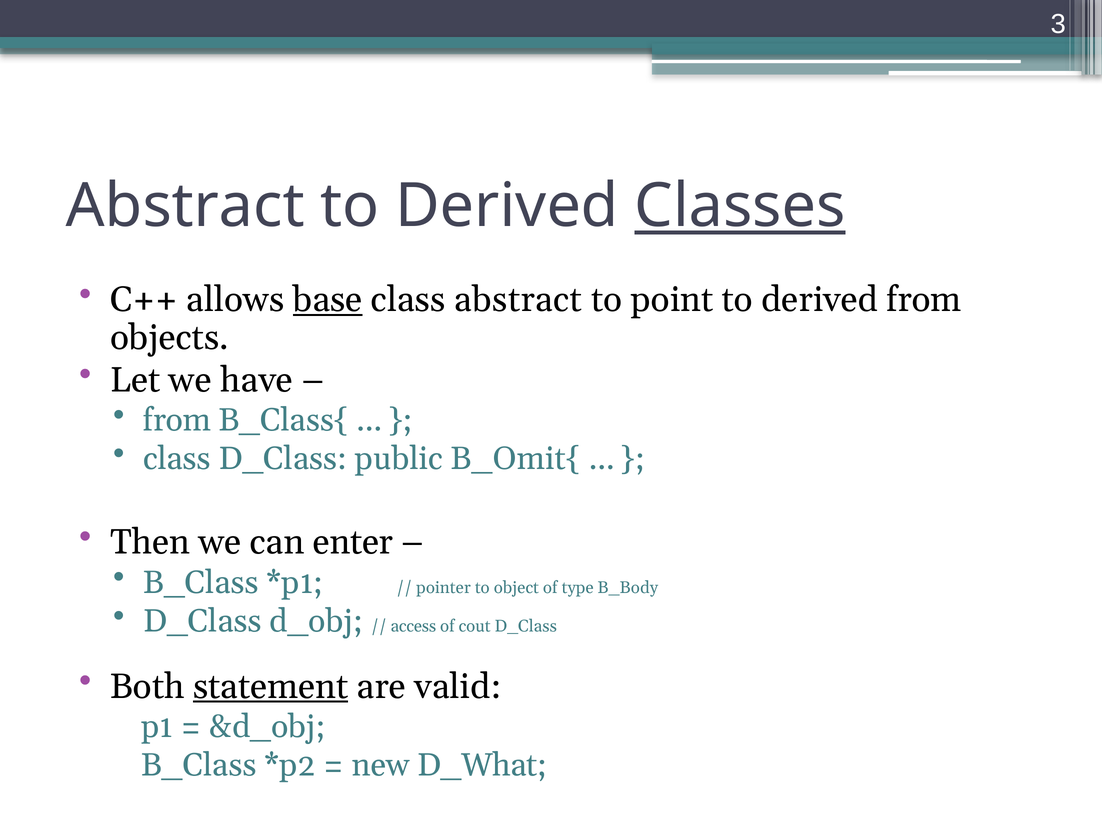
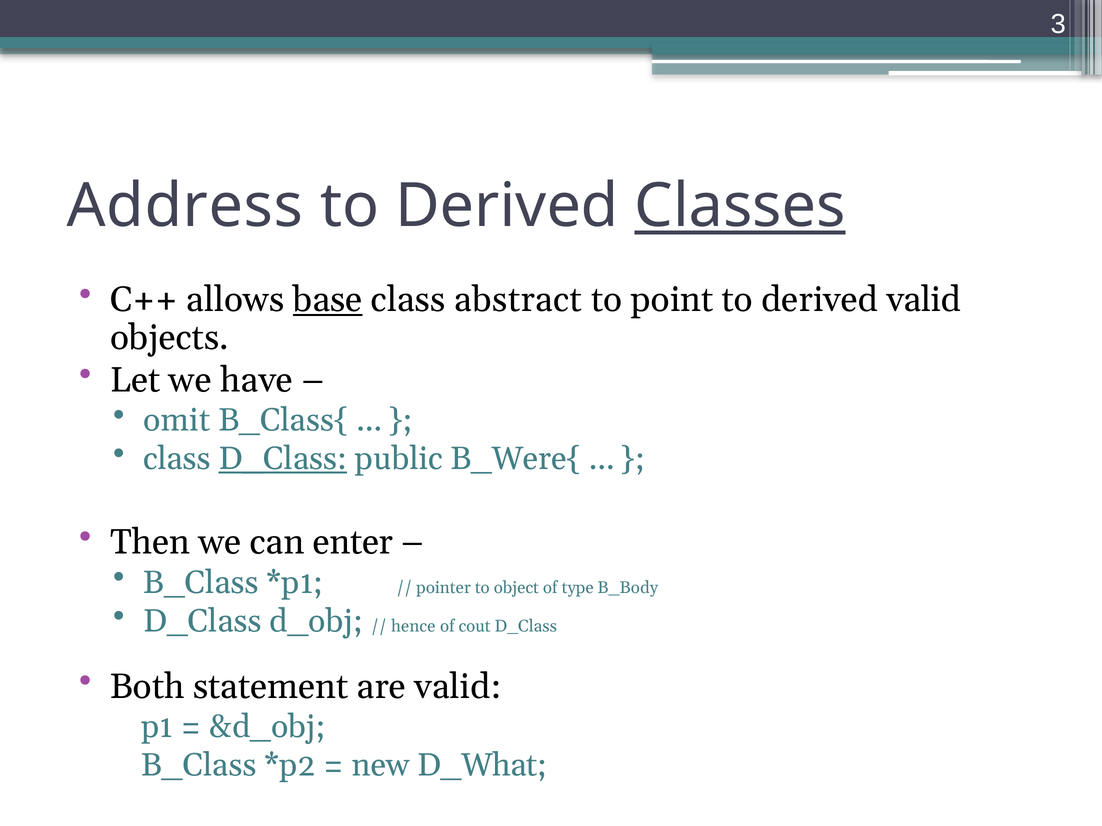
Abstract at (185, 206): Abstract -> Address
derived from: from -> valid
from at (177, 420): from -> omit
D_Class at (283, 459) underline: none -> present
B_Omit{: B_Omit{ -> B_Were{
access: access -> hence
statement underline: present -> none
